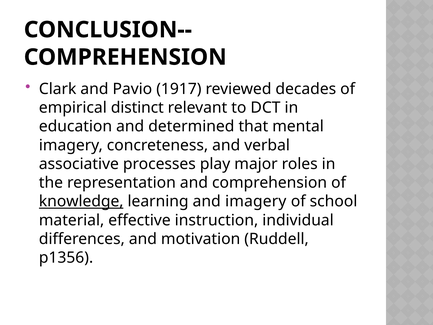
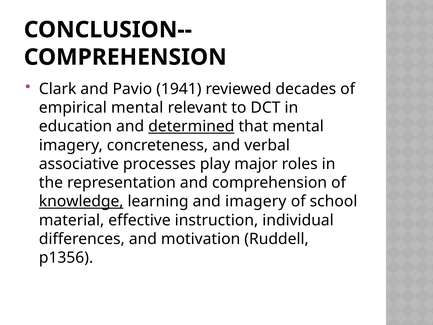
1917: 1917 -> 1941
empirical distinct: distinct -> mental
determined underline: none -> present
